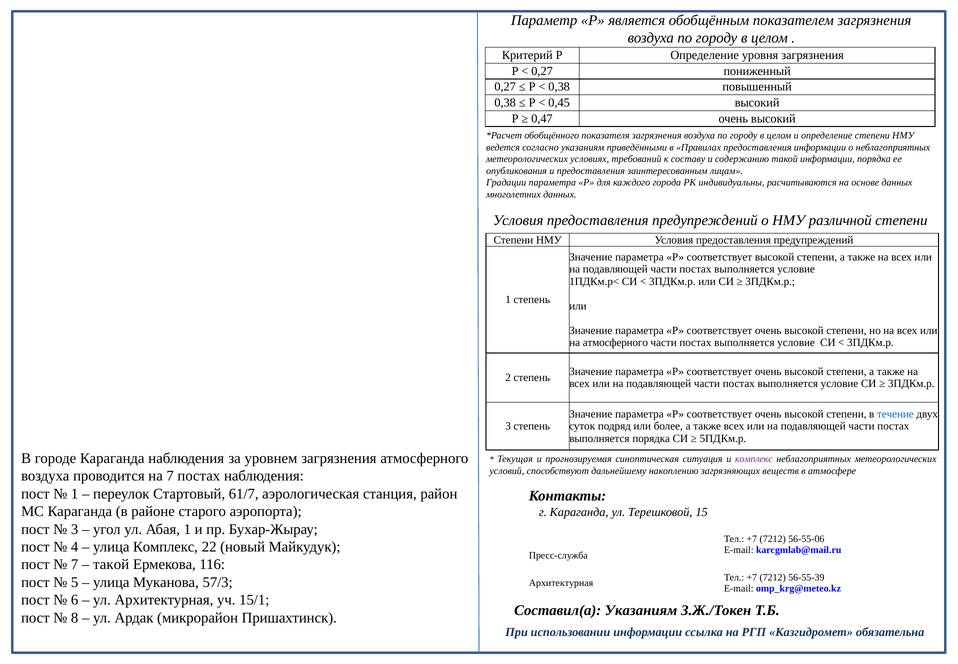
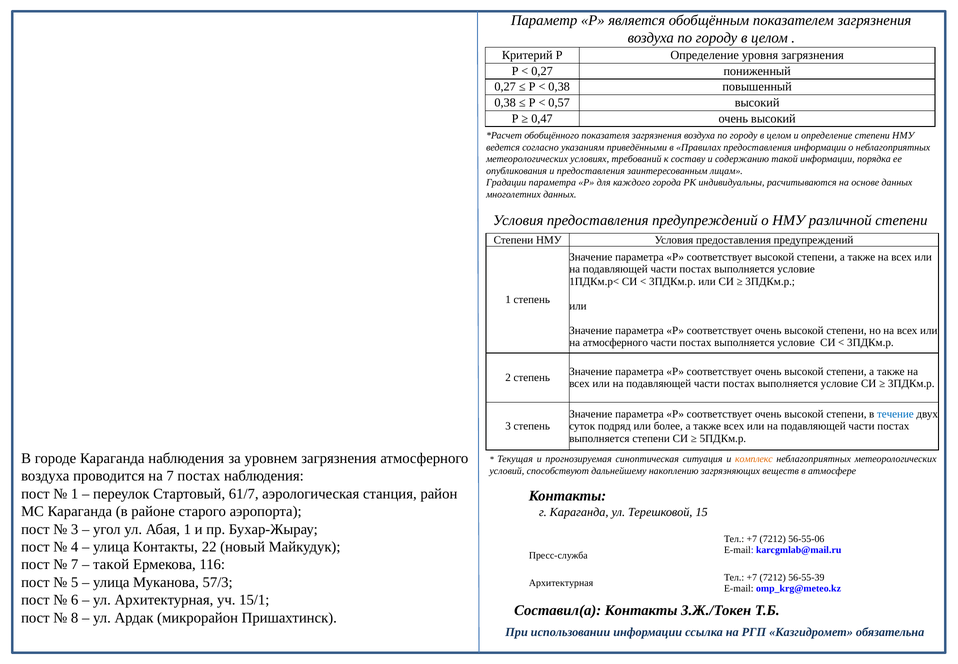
0,45: 0,45 -> 0,57
выполняется порядка: порядка -> степени
комплекс at (754, 459) colour: purple -> orange
улица Комплекс: Комплекс -> Контакты
Составил(а Указаниям: Указаниям -> Контакты
